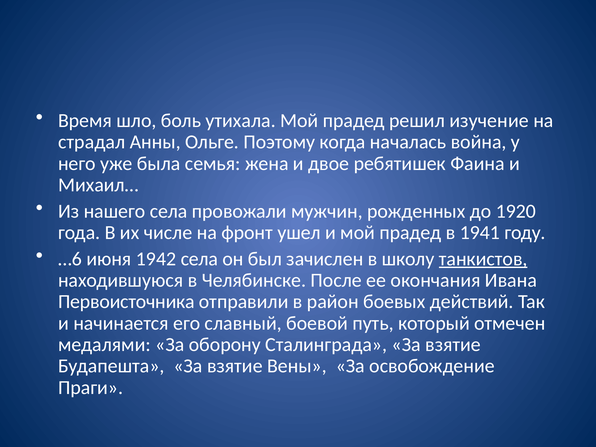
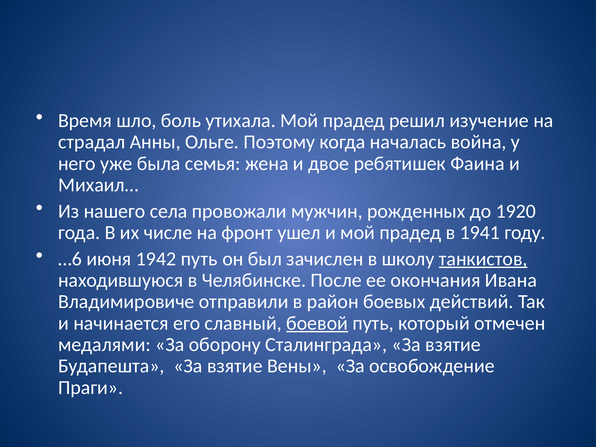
1942 села: села -> путь
Первоисточника: Первоисточника -> Владимировиче
боевой underline: none -> present
